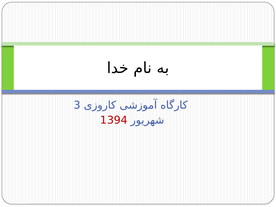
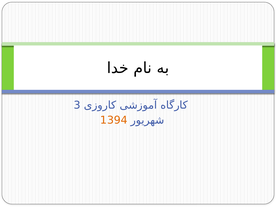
1394 colour: red -> orange
